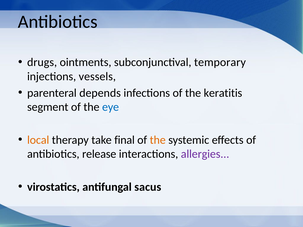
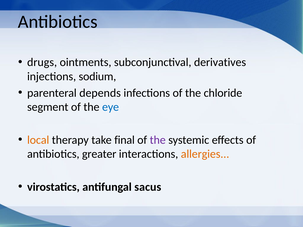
temporary: temporary -> derivatives
vessels: vessels -> sodium
keratitis: keratitis -> chloride
the at (158, 140) colour: orange -> purple
release: release -> greater
allergies colour: purple -> orange
